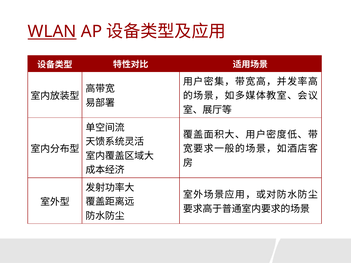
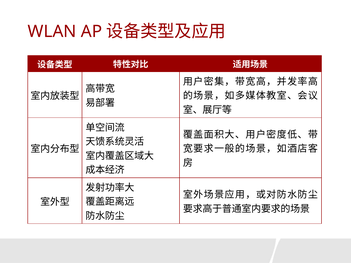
WLAN underline: present -> none
